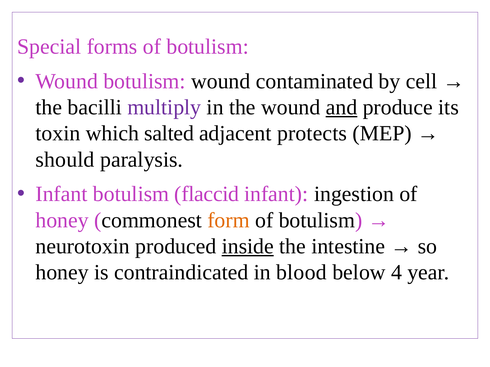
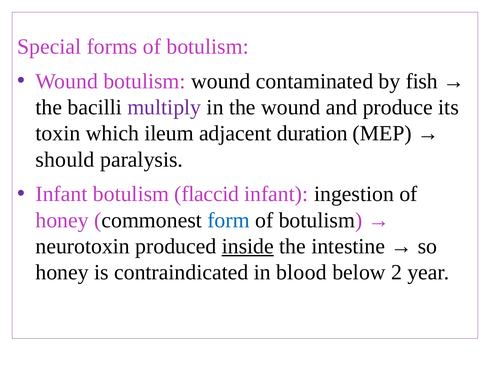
cell: cell -> fish
and underline: present -> none
salted: salted -> ileum
protects: protects -> duration
form colour: orange -> blue
4: 4 -> 2
